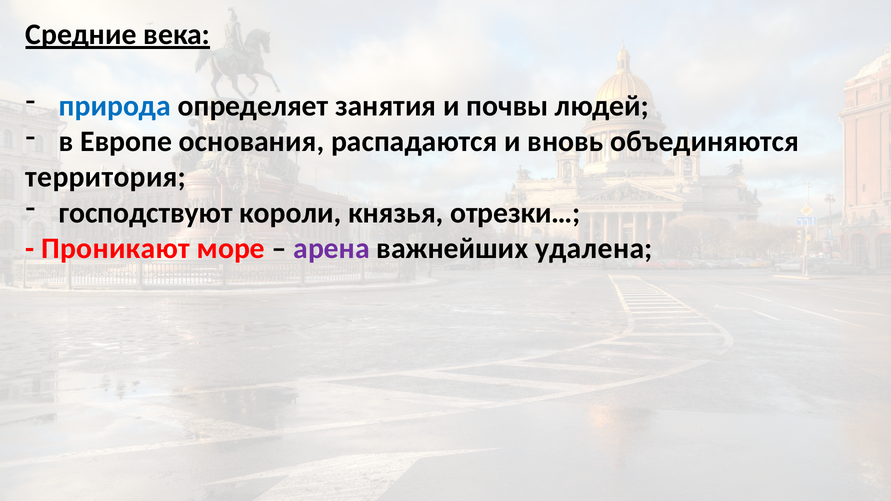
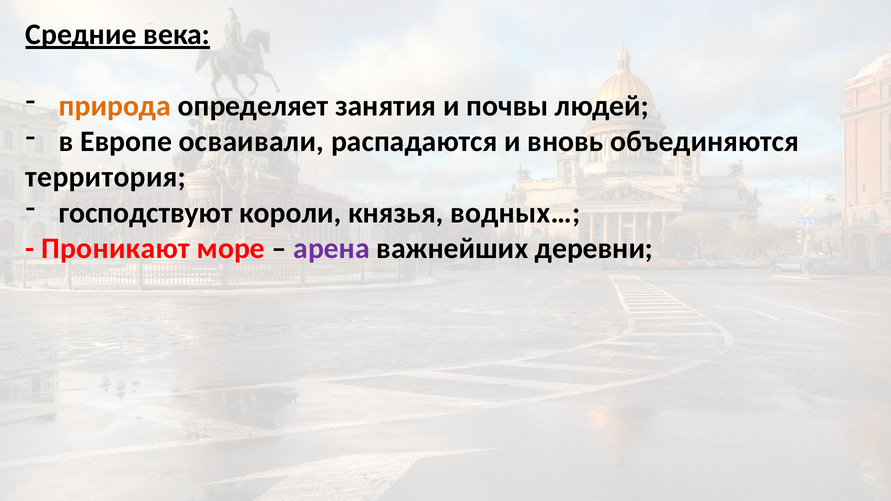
природа colour: blue -> orange
основания: основания -> осваивали
отрезки…: отрезки… -> водных…
удалена: удалена -> деревни
